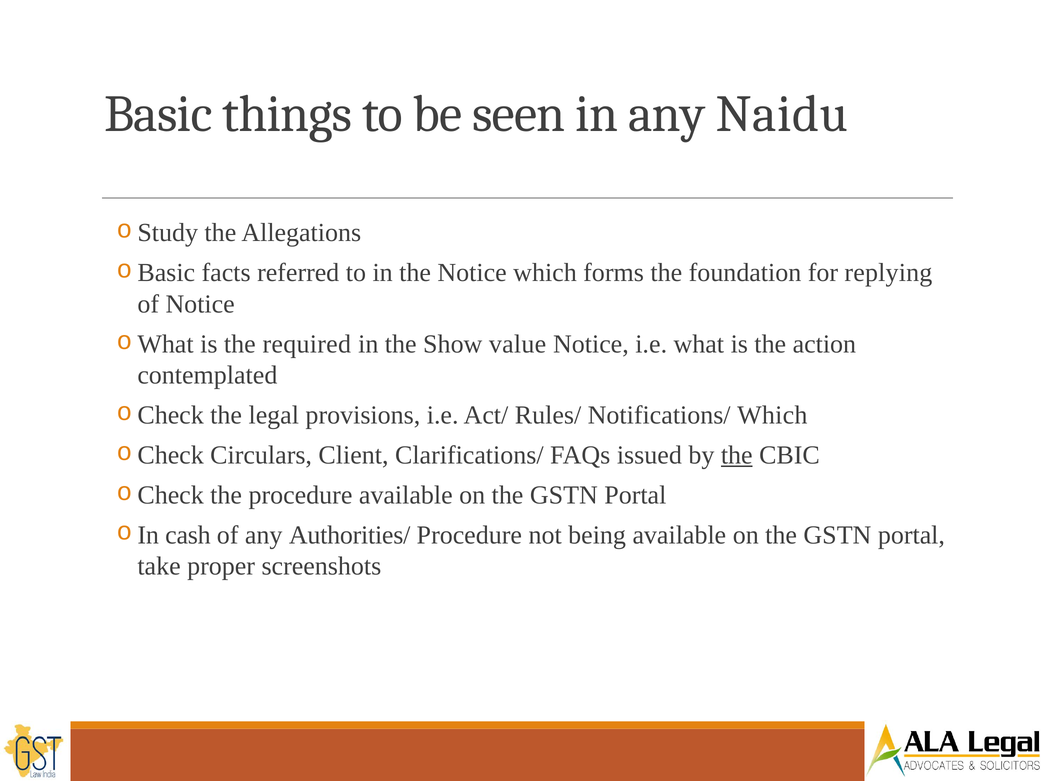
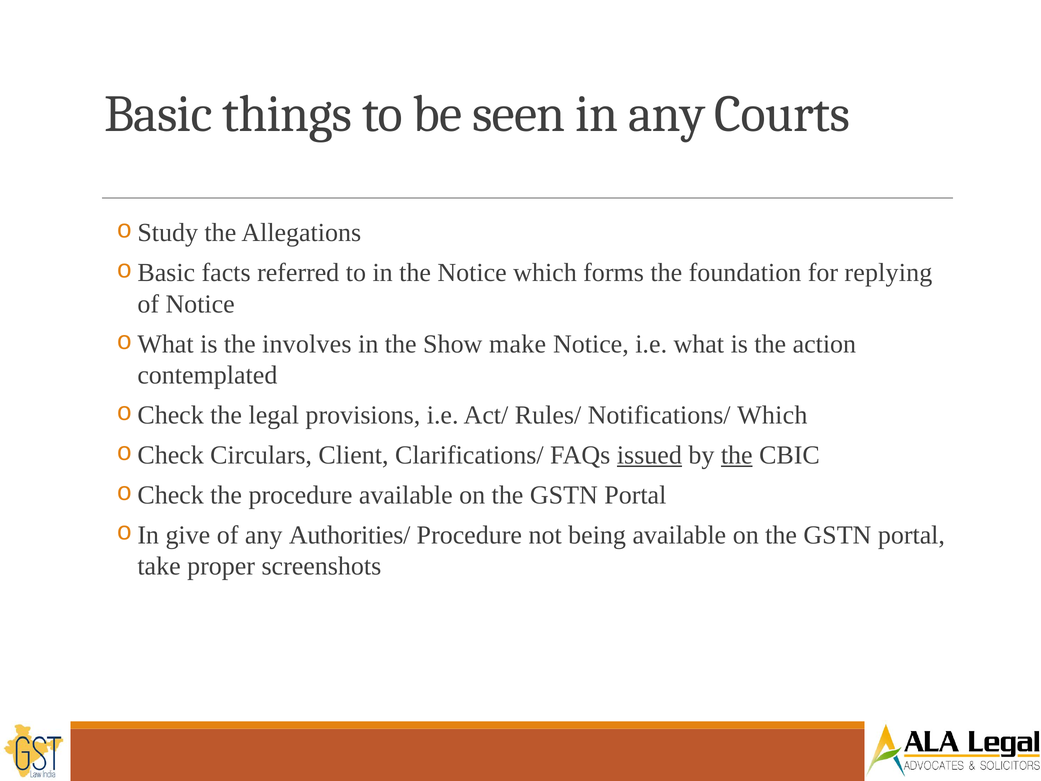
Naidu: Naidu -> Courts
required: required -> involves
value: value -> make
issued underline: none -> present
cash: cash -> give
